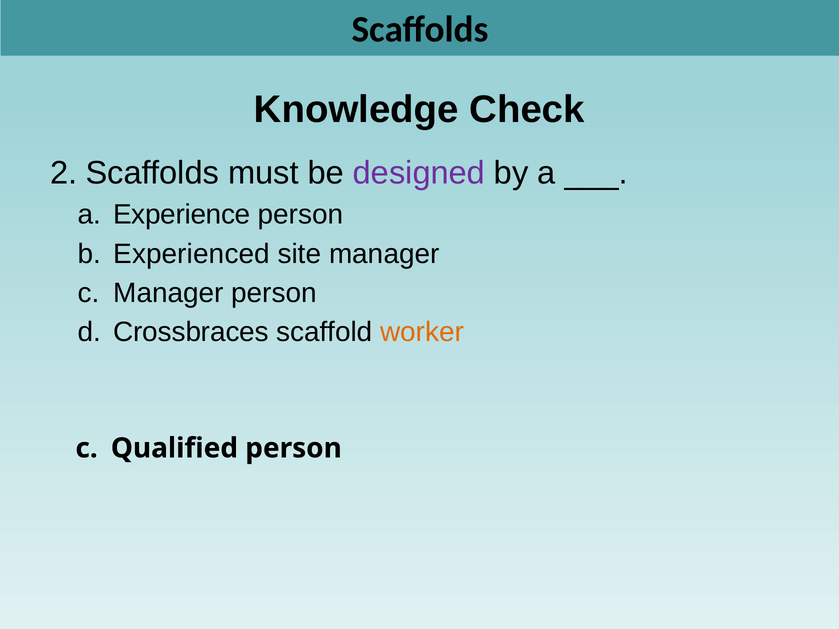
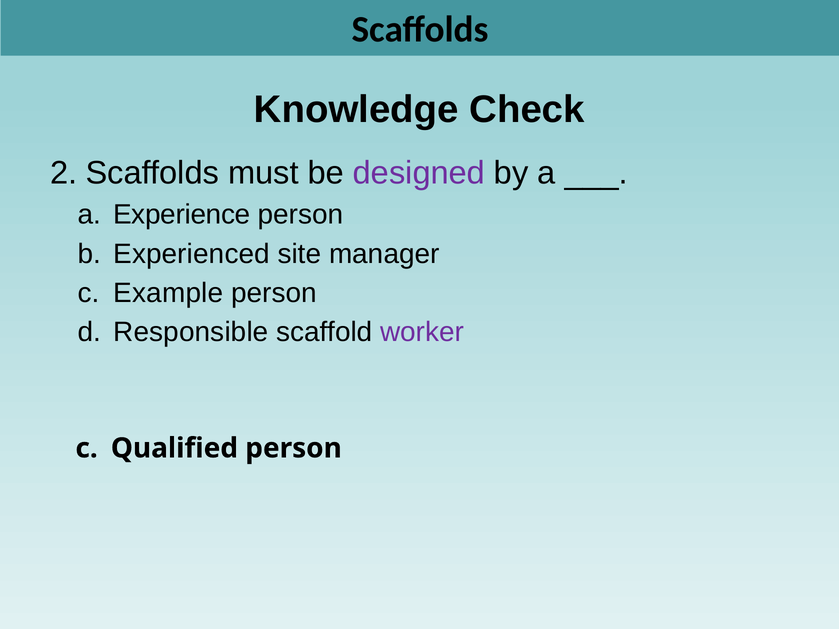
Manager at (168, 293): Manager -> Example
Crossbraces: Crossbraces -> Responsible
worker colour: orange -> purple
